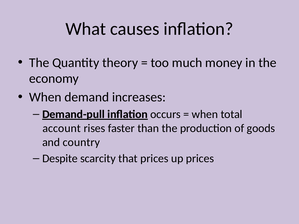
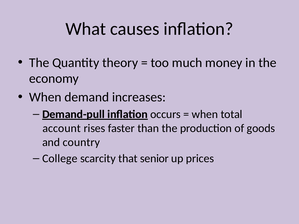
Despite: Despite -> College
that prices: prices -> senior
